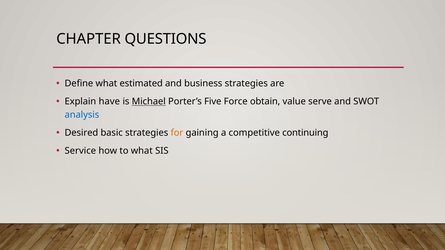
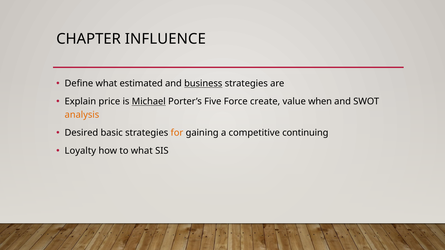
QUESTIONS: QUESTIONS -> INFLUENCE
business underline: none -> present
have: have -> price
obtain: obtain -> create
serve: serve -> when
analysis colour: blue -> orange
Service: Service -> Loyalty
